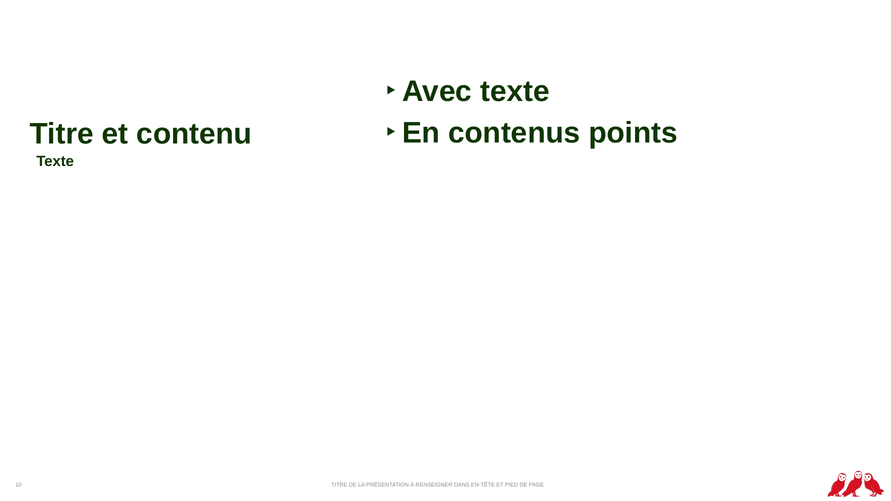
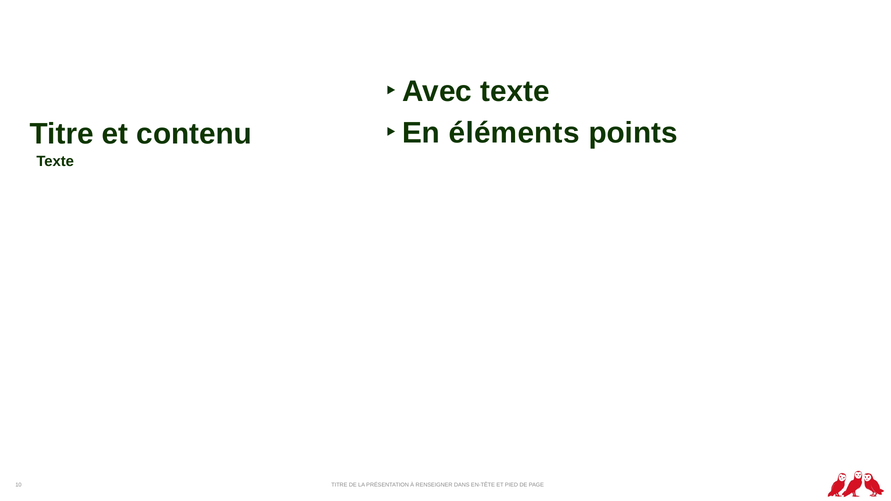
contenus: contenus -> éléments
